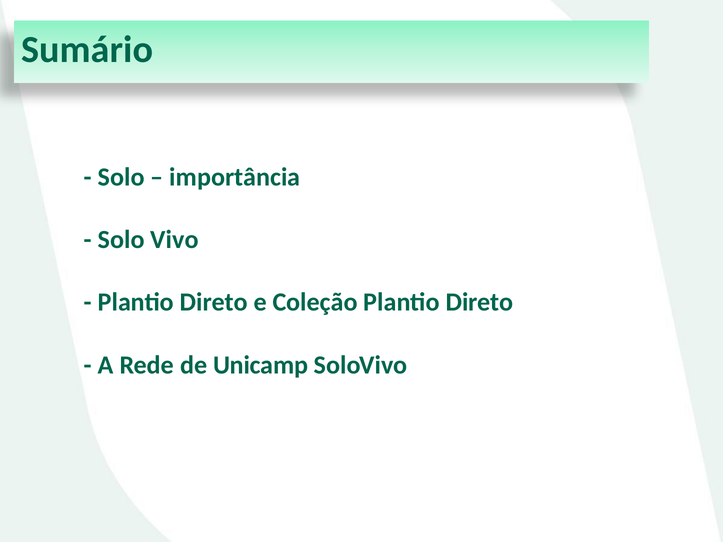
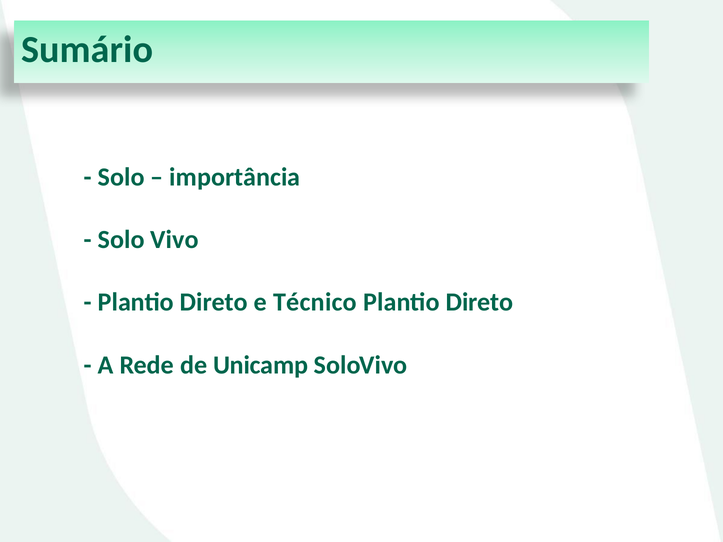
Coleção: Coleção -> Técnico
